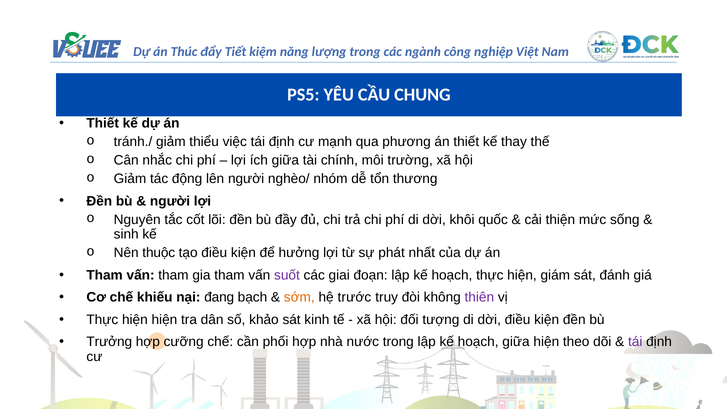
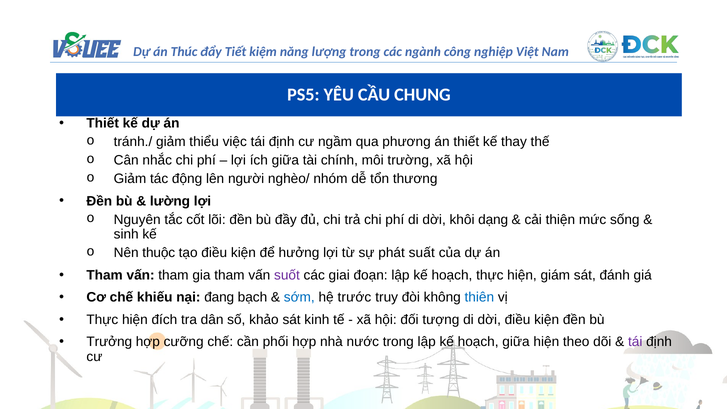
mạnh: mạnh -> ngầm
người at (170, 201): người -> lường
quốc: quốc -> dạng
nhất: nhất -> suất
sớm colour: orange -> blue
thiên colour: purple -> blue
hiện hiện: hiện -> đích
